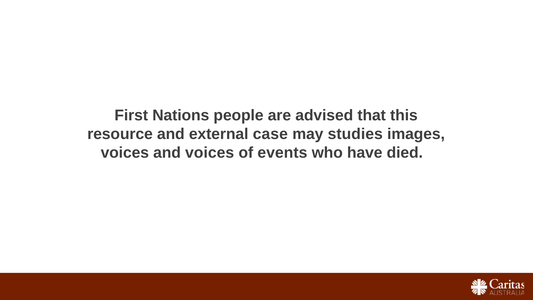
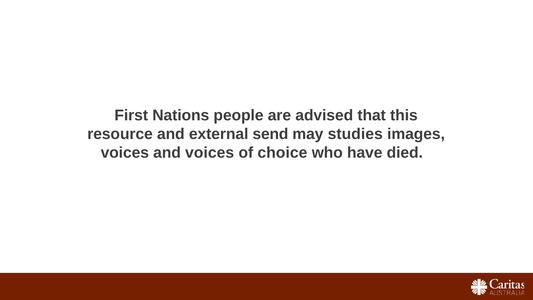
case: case -> send
events: events -> choice
